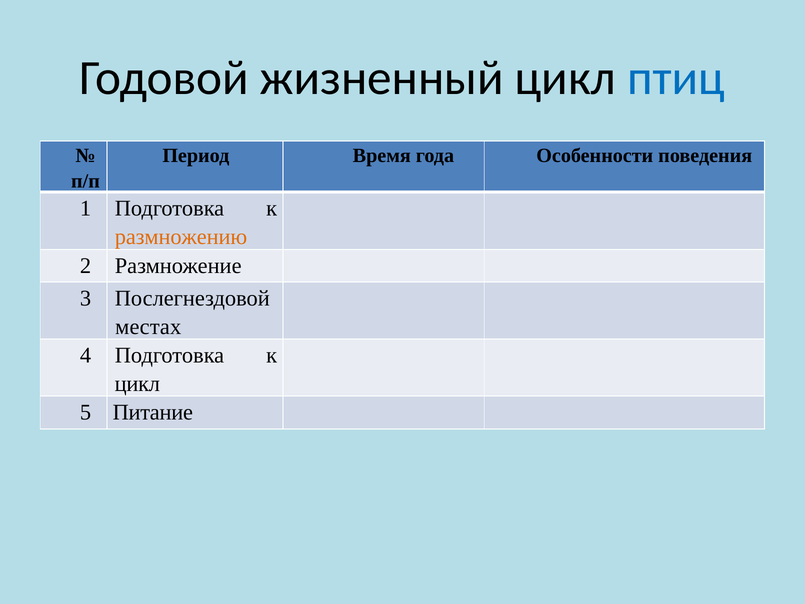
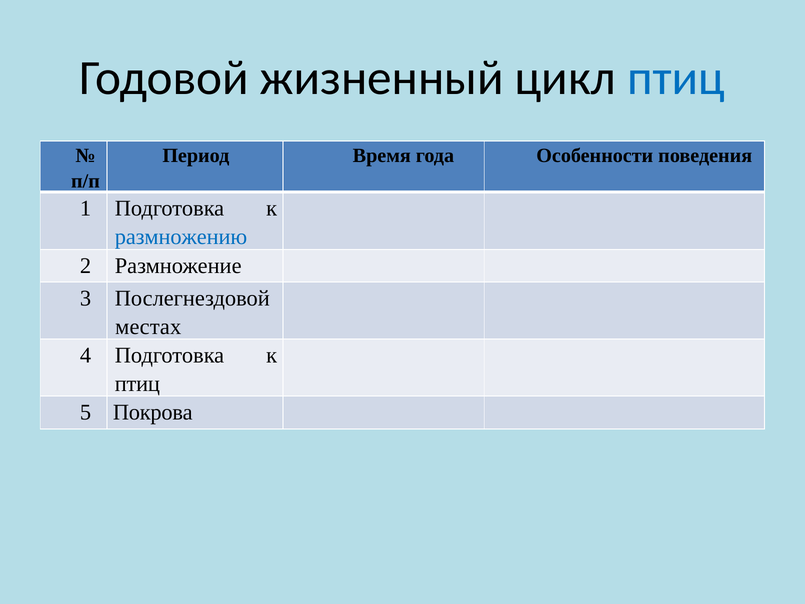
размножению colour: orange -> blue
цикл at (137, 384): цикл -> птиц
Питание: Питание -> Покрова
